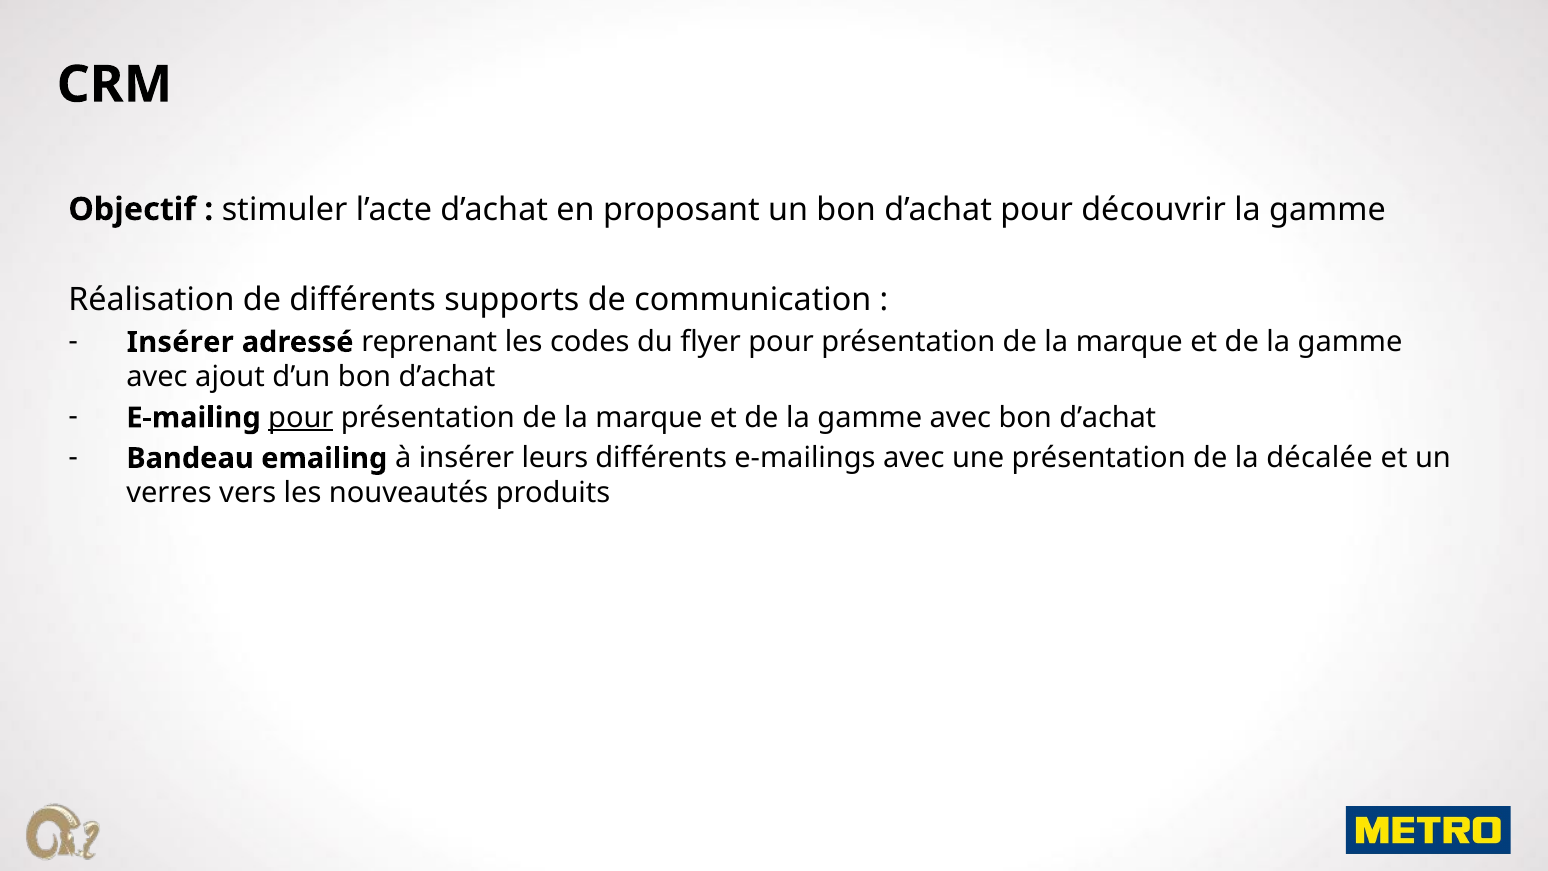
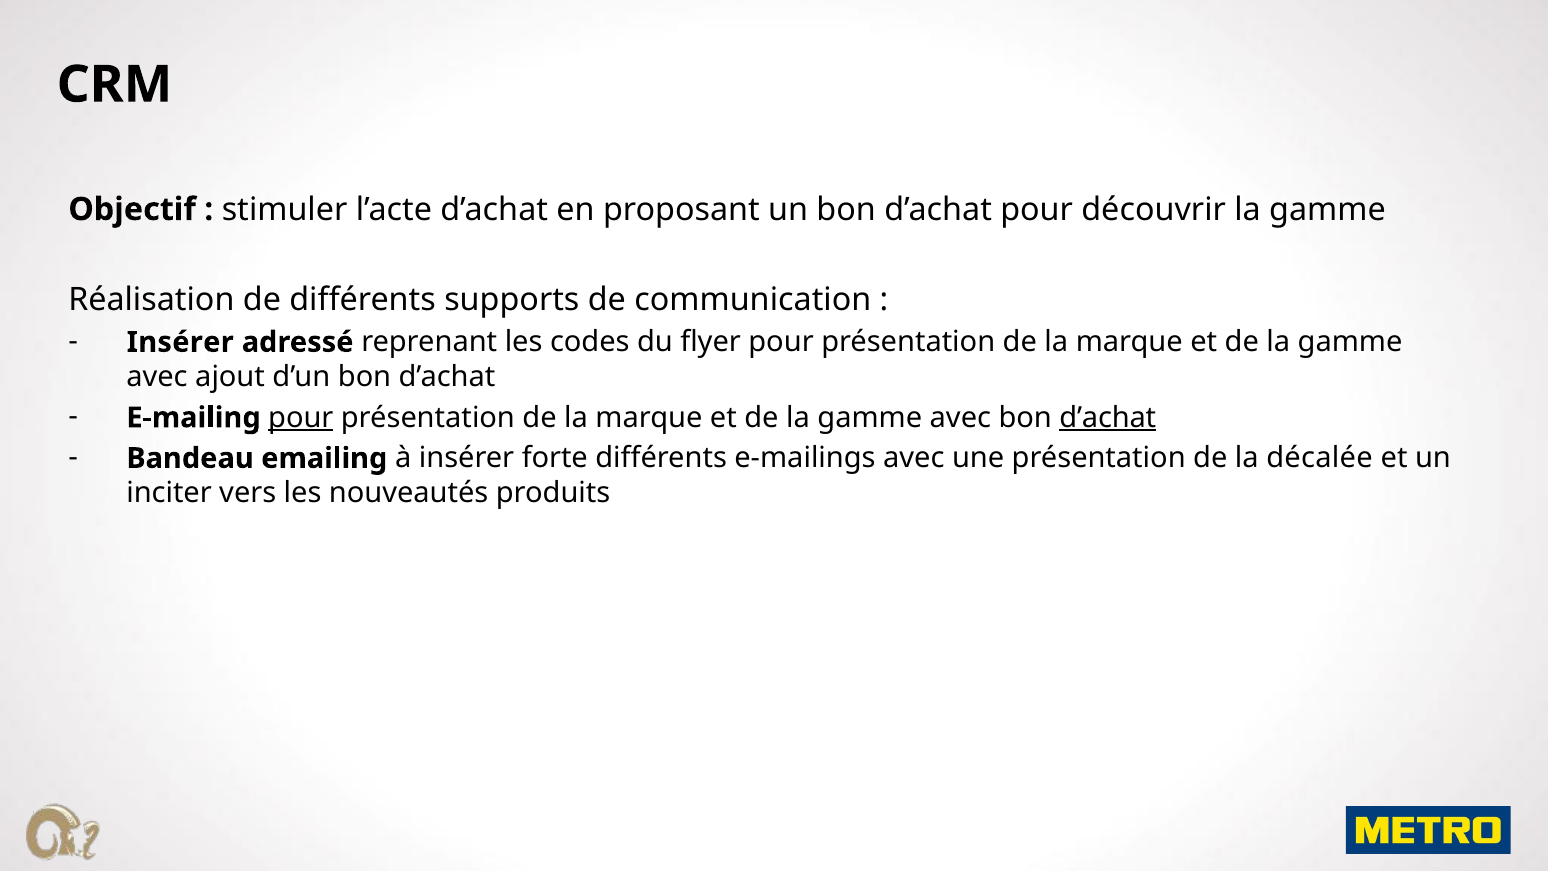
d’achat at (1108, 418) underline: none -> present
leurs: leurs -> forte
verres: verres -> inciter
